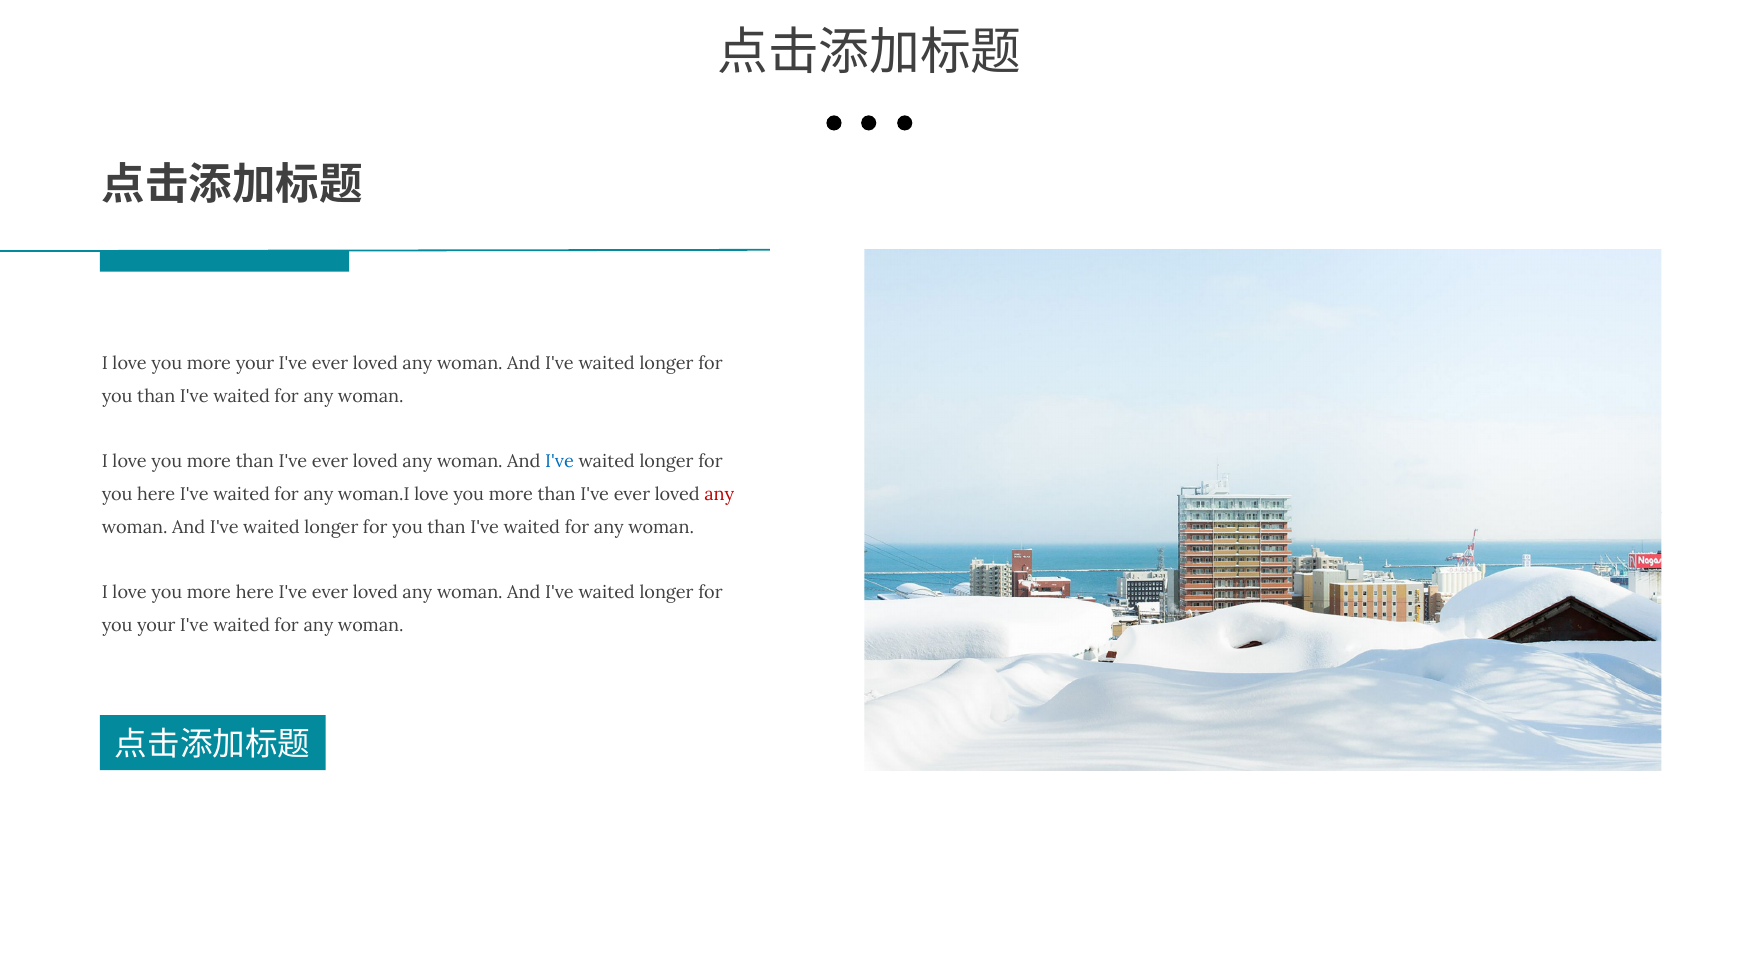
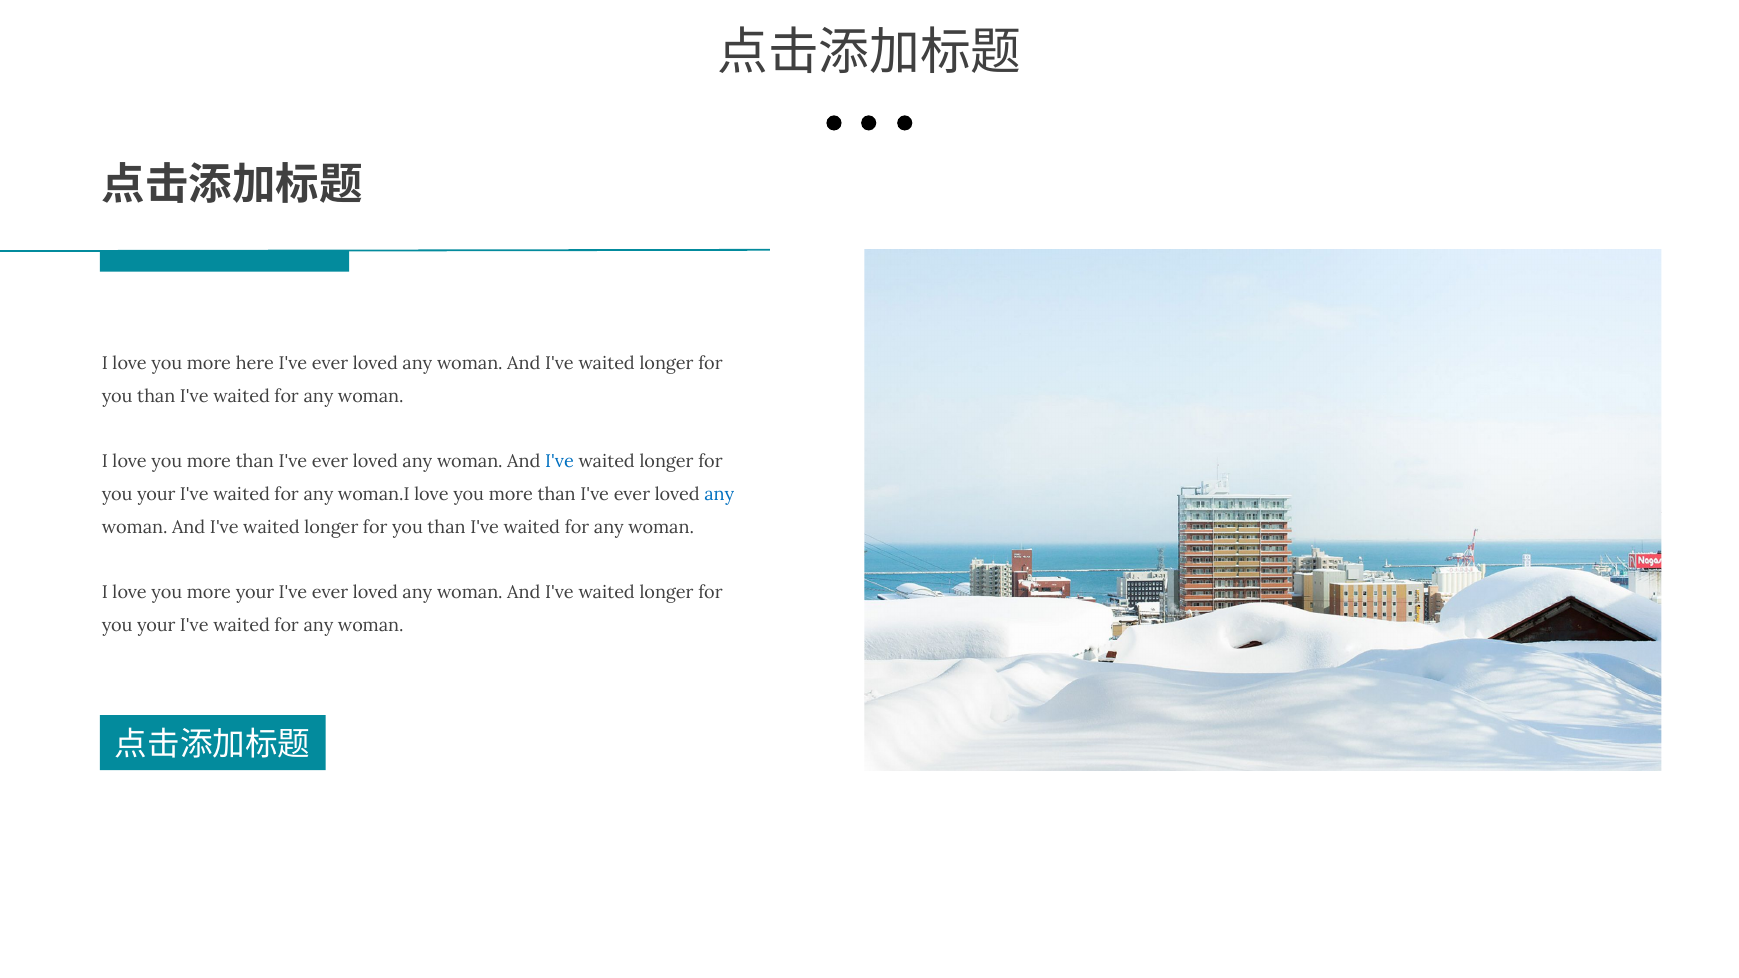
more your: your -> here
here at (156, 495): here -> your
any at (719, 495) colour: red -> blue
more here: here -> your
